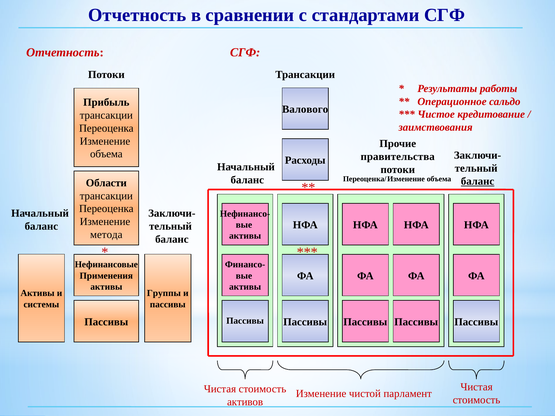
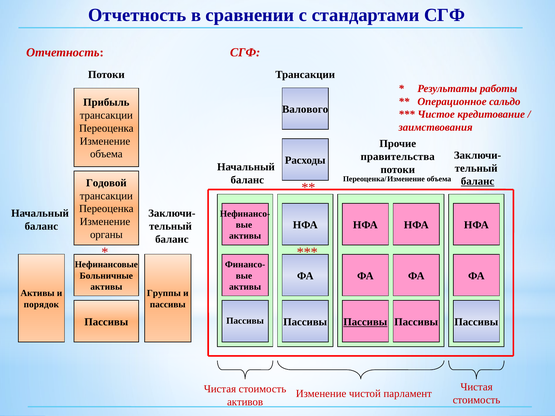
Области: Области -> Годовой
метода: метода -> органы
Применения: Применения -> Больничные
системы: системы -> порядок
Пассивы at (365, 322) underline: none -> present
